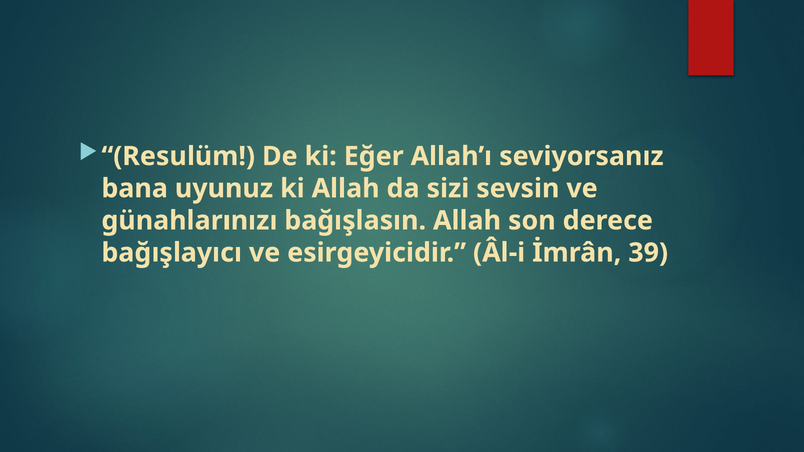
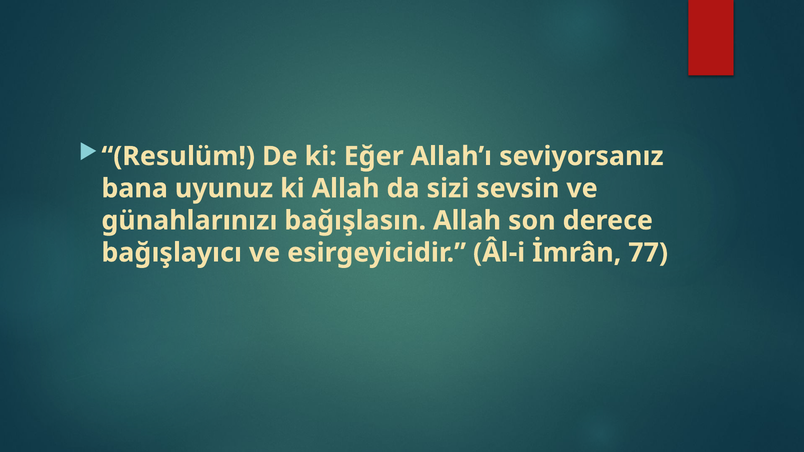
39: 39 -> 77
